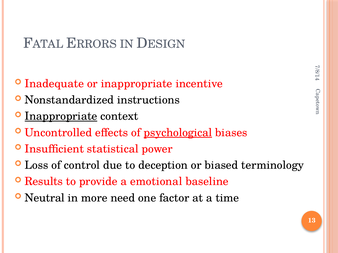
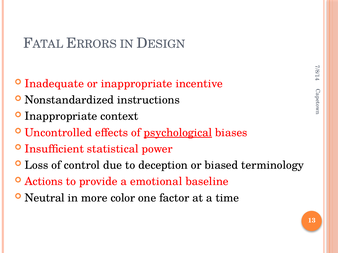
Inappropriate at (61, 116) underline: present -> none
Results: Results -> Actions
need: need -> color
